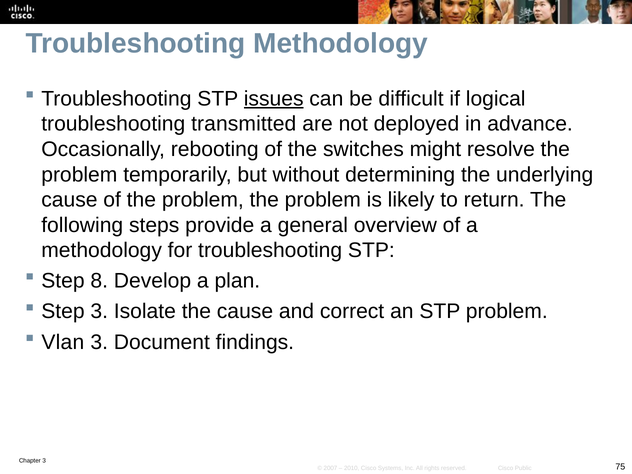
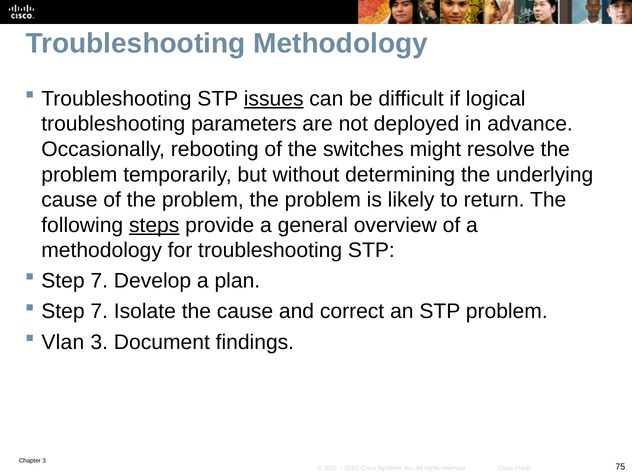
transmitted: transmitted -> parameters
steps underline: none -> present
8 at (99, 281): 8 -> 7
3 at (99, 312): 3 -> 7
